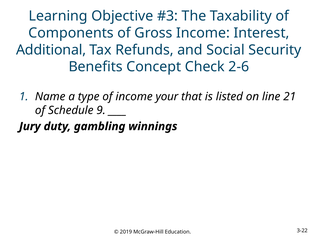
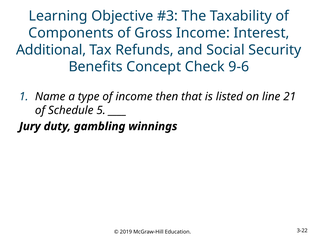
2-6: 2-6 -> 9-6
your: your -> then
9: 9 -> 5
